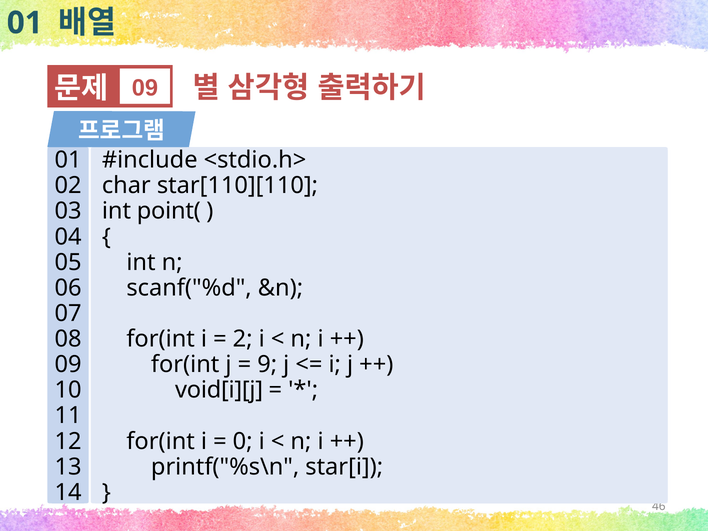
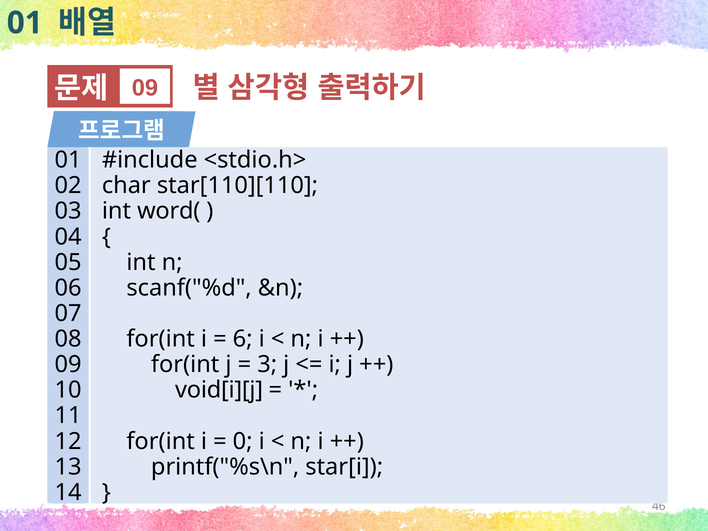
point(: point( -> word(
2: 2 -> 6
9: 9 -> 3
